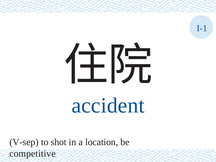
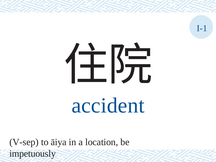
shot: shot -> āiya
competitive: competitive -> impetuously
